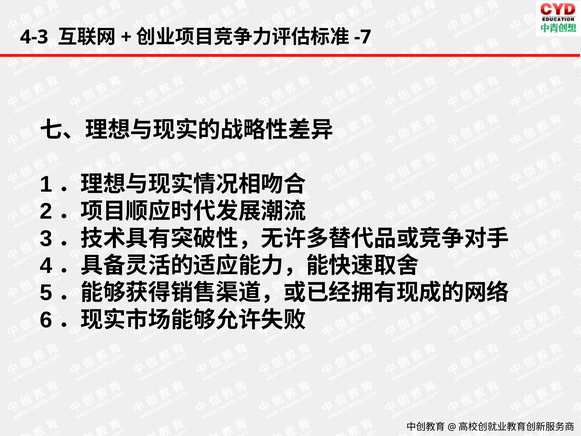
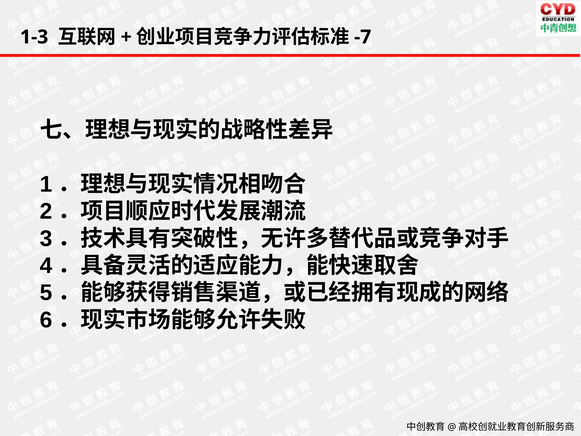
4-3: 4-3 -> 1-3
